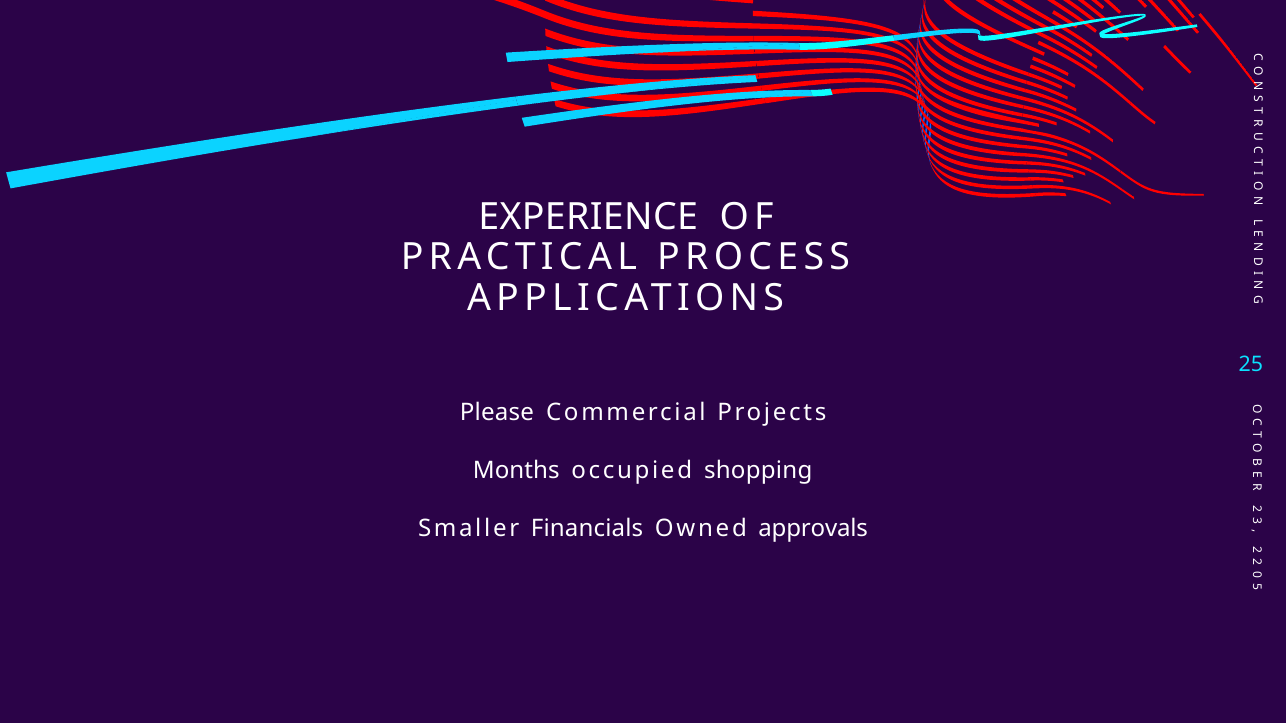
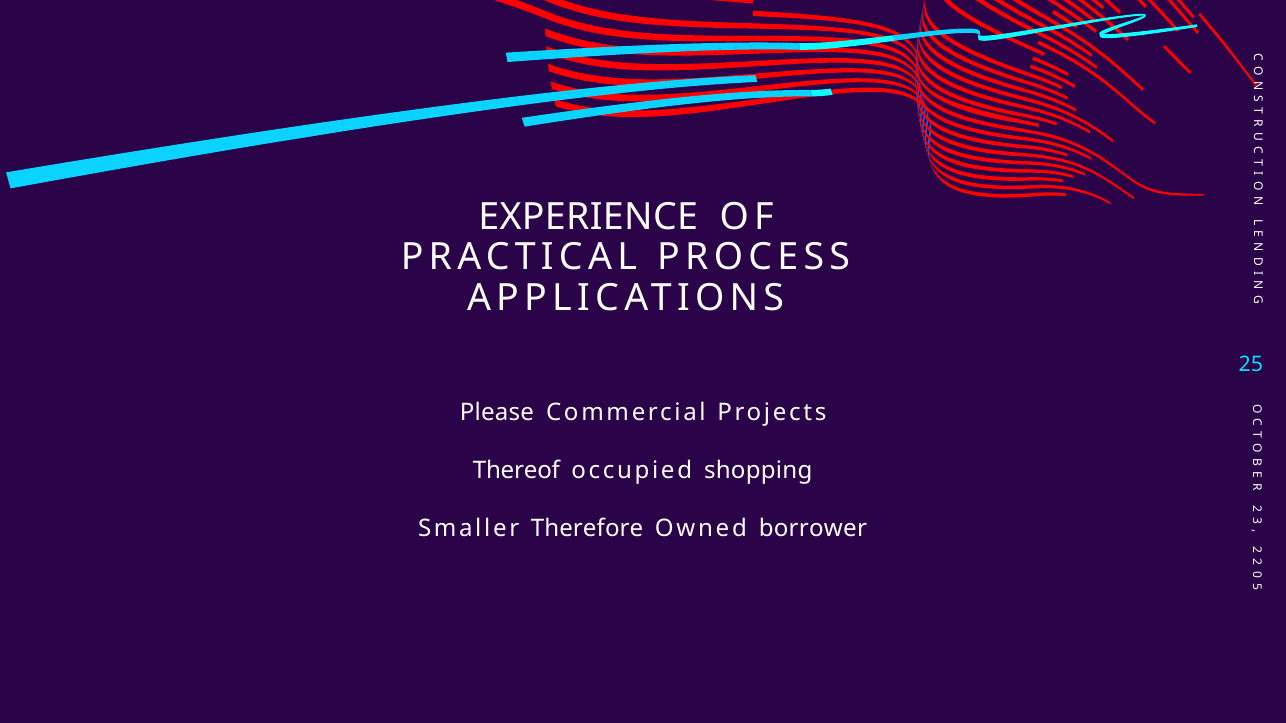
Months: Months -> Thereof
Financials: Financials -> Therefore
approvals: approvals -> borrower
